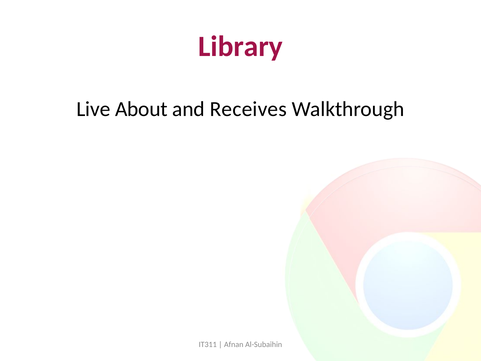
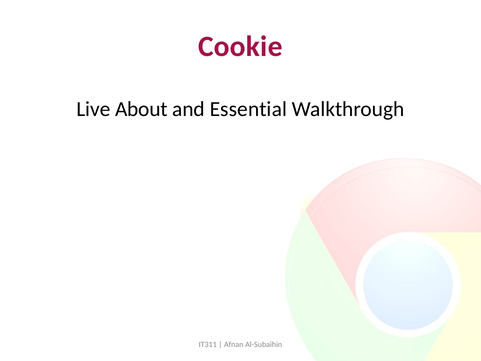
Library: Library -> Cookie
Receives: Receives -> Essential
